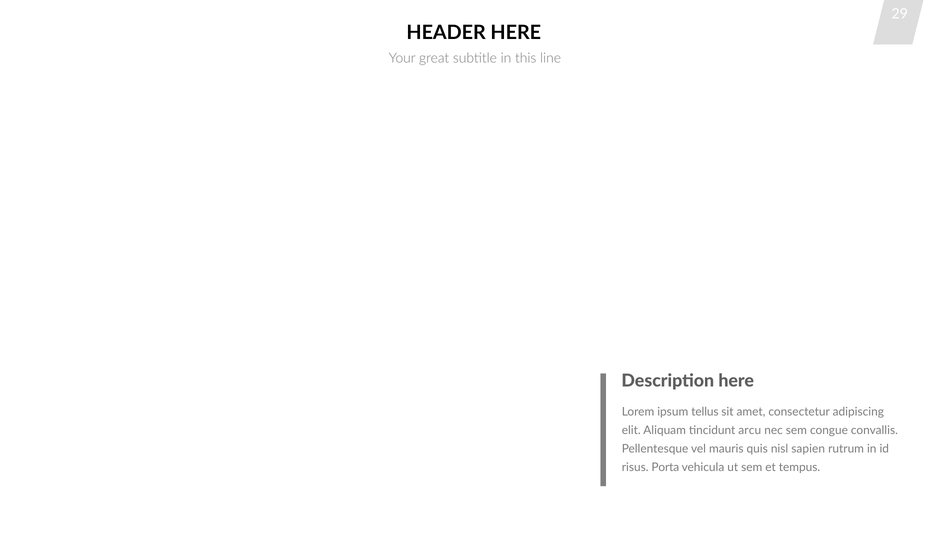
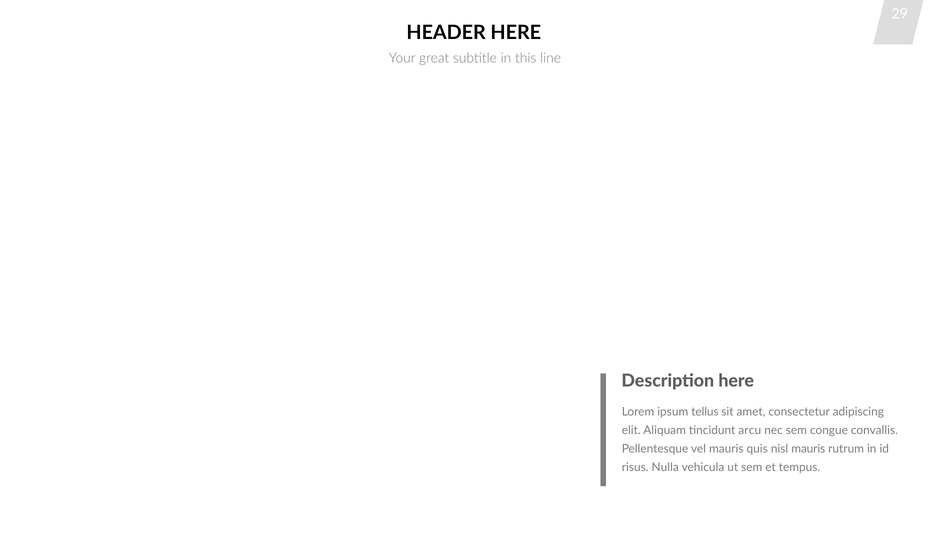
nisl sapien: sapien -> mauris
Porta: Porta -> Nulla
